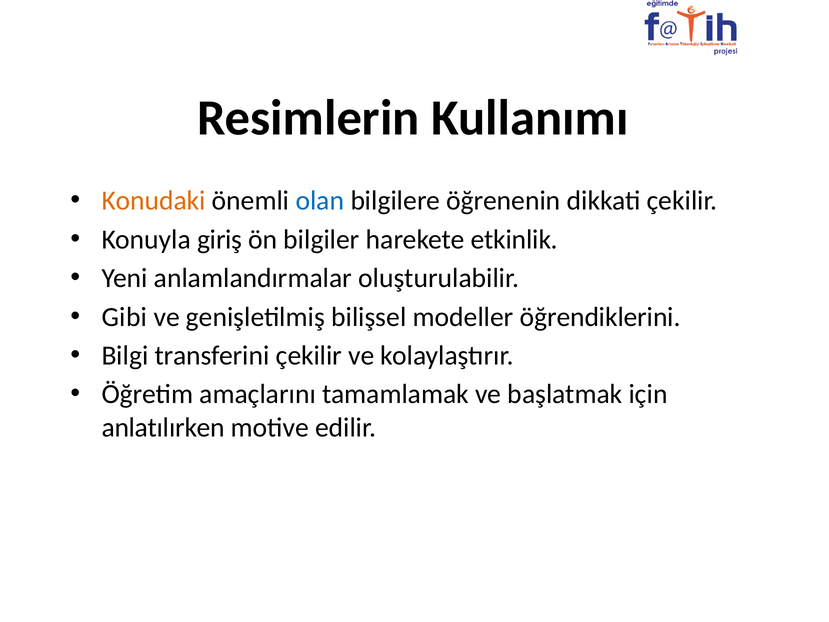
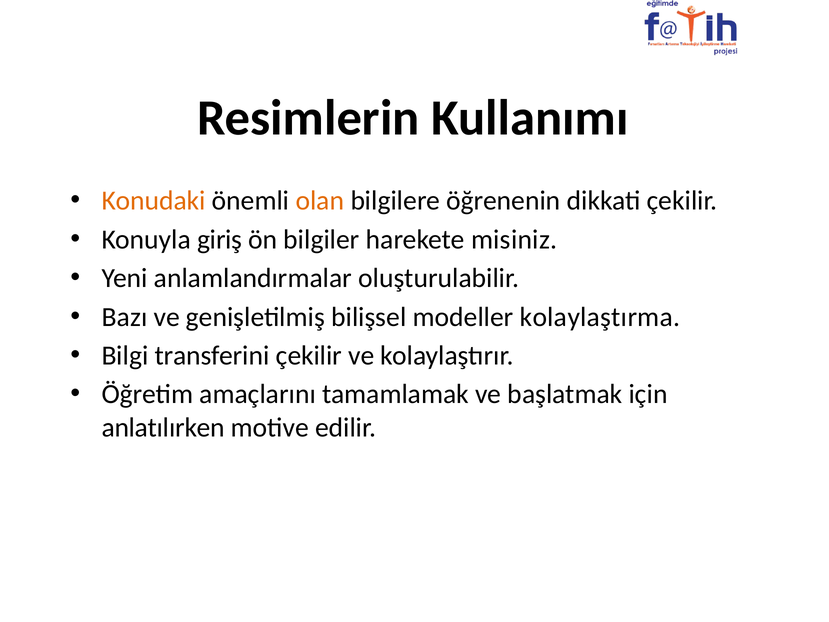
olan colour: blue -> orange
etkinlik: etkinlik -> misiniz
Gibi: Gibi -> Bazı
öğrendiklerini: öğrendiklerini -> kolaylaştırma
